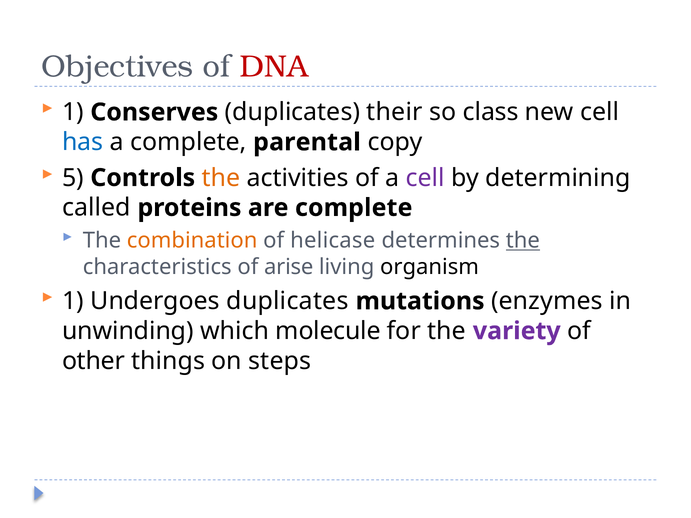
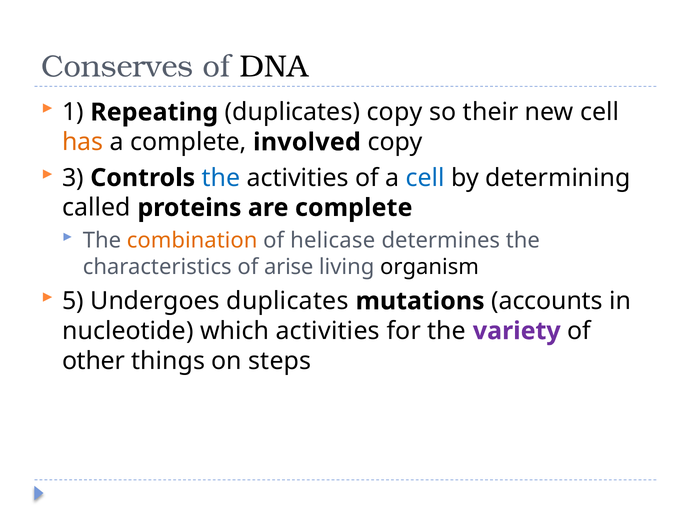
Objectives: Objectives -> Conserves
DNA colour: red -> black
Conserves: Conserves -> Repeating
duplicates their: their -> copy
class: class -> their
has colour: blue -> orange
parental: parental -> involved
5: 5 -> 3
the at (221, 178) colour: orange -> blue
cell at (425, 178) colour: purple -> blue
the at (523, 241) underline: present -> none
1 at (73, 301): 1 -> 5
enzymes: enzymes -> accounts
unwinding: unwinding -> nucleotide
which molecule: molecule -> activities
